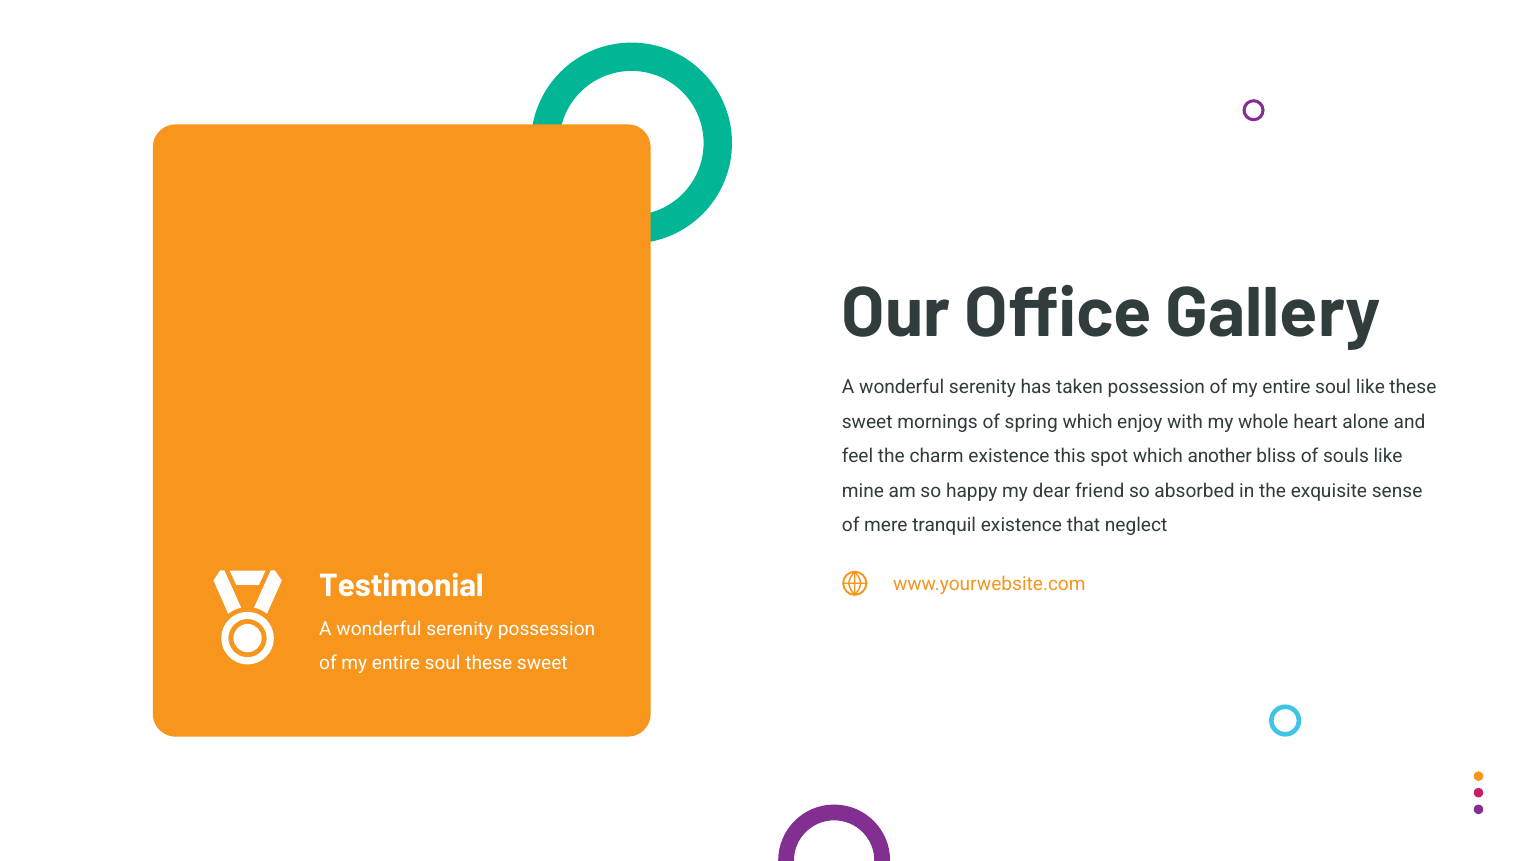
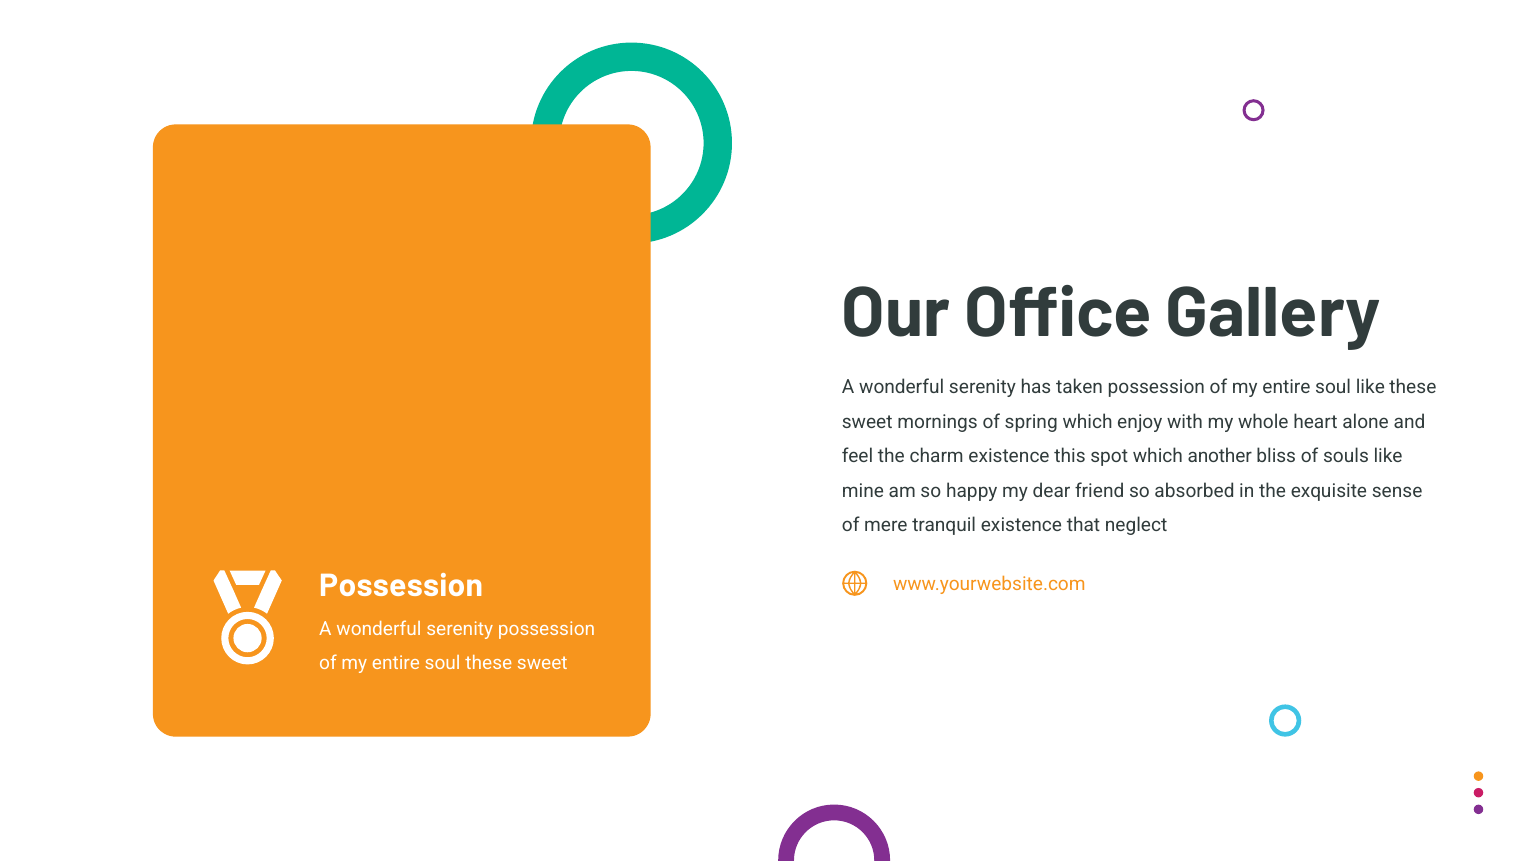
Testimonial at (401, 586): Testimonial -> Possession
